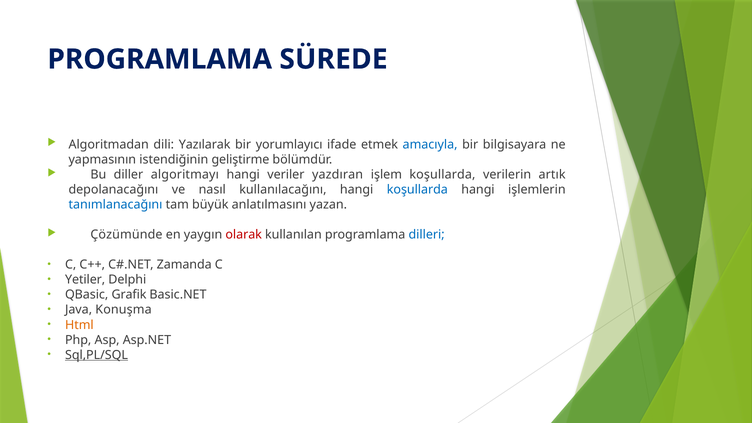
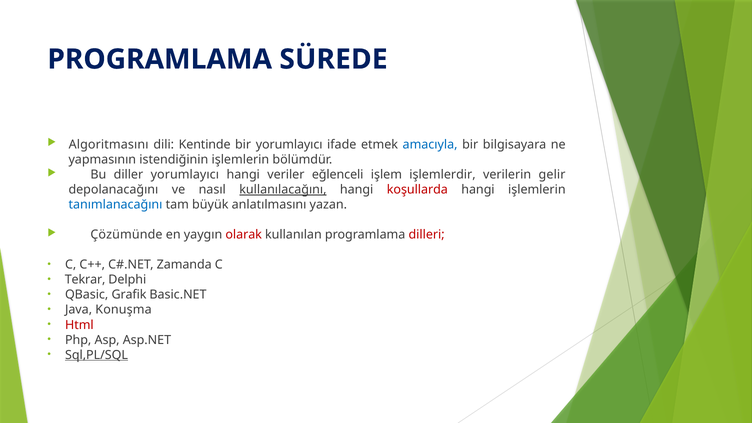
Algoritmadan: Algoritmadan -> Algoritmasını
Yazılarak: Yazılarak -> Kentinde
istendiğinin geliştirme: geliştirme -> işlemlerin
diller algoritmayı: algoritmayı -> yorumlayıcı
yazdıran: yazdıran -> eğlenceli
işlem koşullarda: koşullarda -> işlemlerdir
artık: artık -> gelir
kullanılacağını underline: none -> present
koşullarda at (417, 190) colour: blue -> red
dilleri colour: blue -> red
Yetiler: Yetiler -> Tekrar
Html colour: orange -> red
